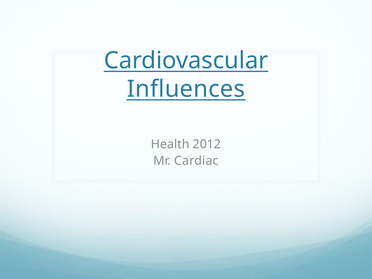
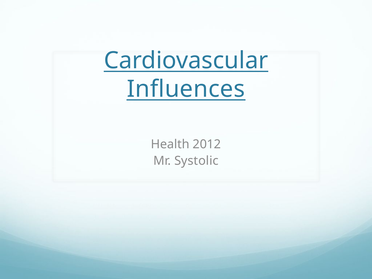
Cardiac: Cardiac -> Systolic
